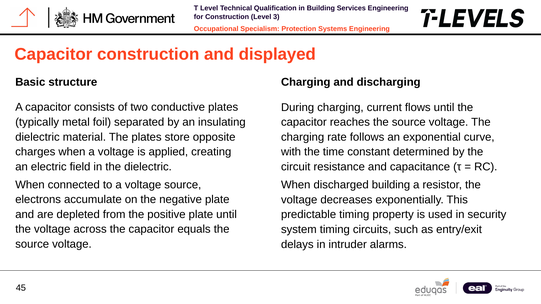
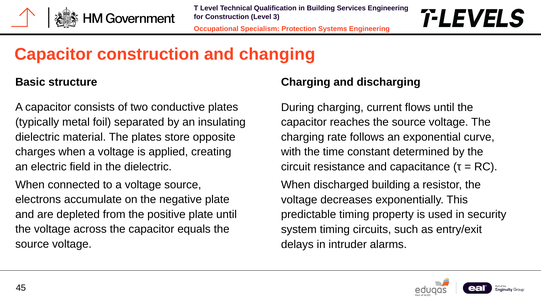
displayed: displayed -> changing
